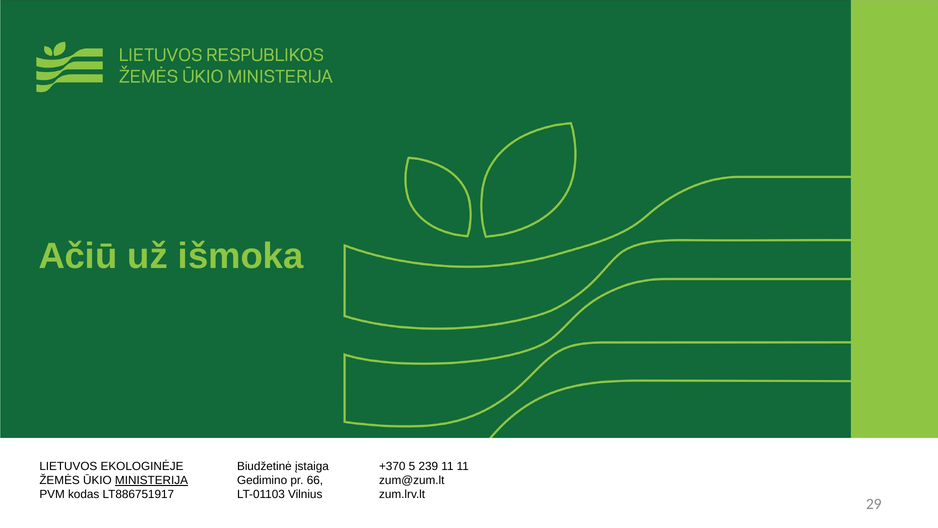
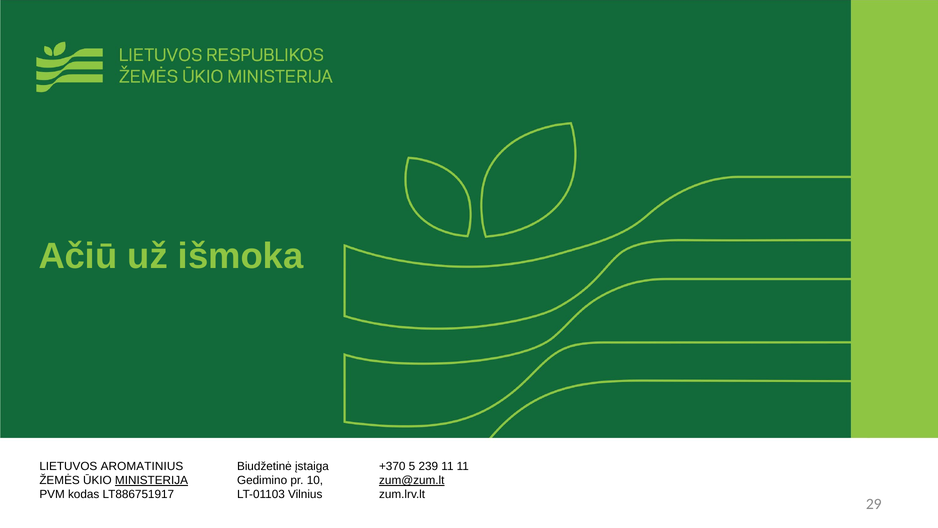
EKOLOGINĖJE: EKOLOGINĖJE -> AROMATINIUS
66: 66 -> 10
zum@zum.lt underline: none -> present
